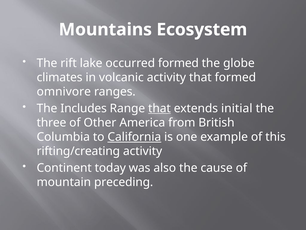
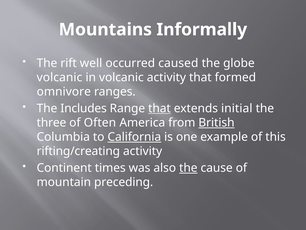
Ecosystem: Ecosystem -> Informally
lake: lake -> well
occurred formed: formed -> caused
climates at (60, 77): climates -> volcanic
Other: Other -> Often
British underline: none -> present
today: today -> times
the at (188, 168) underline: none -> present
